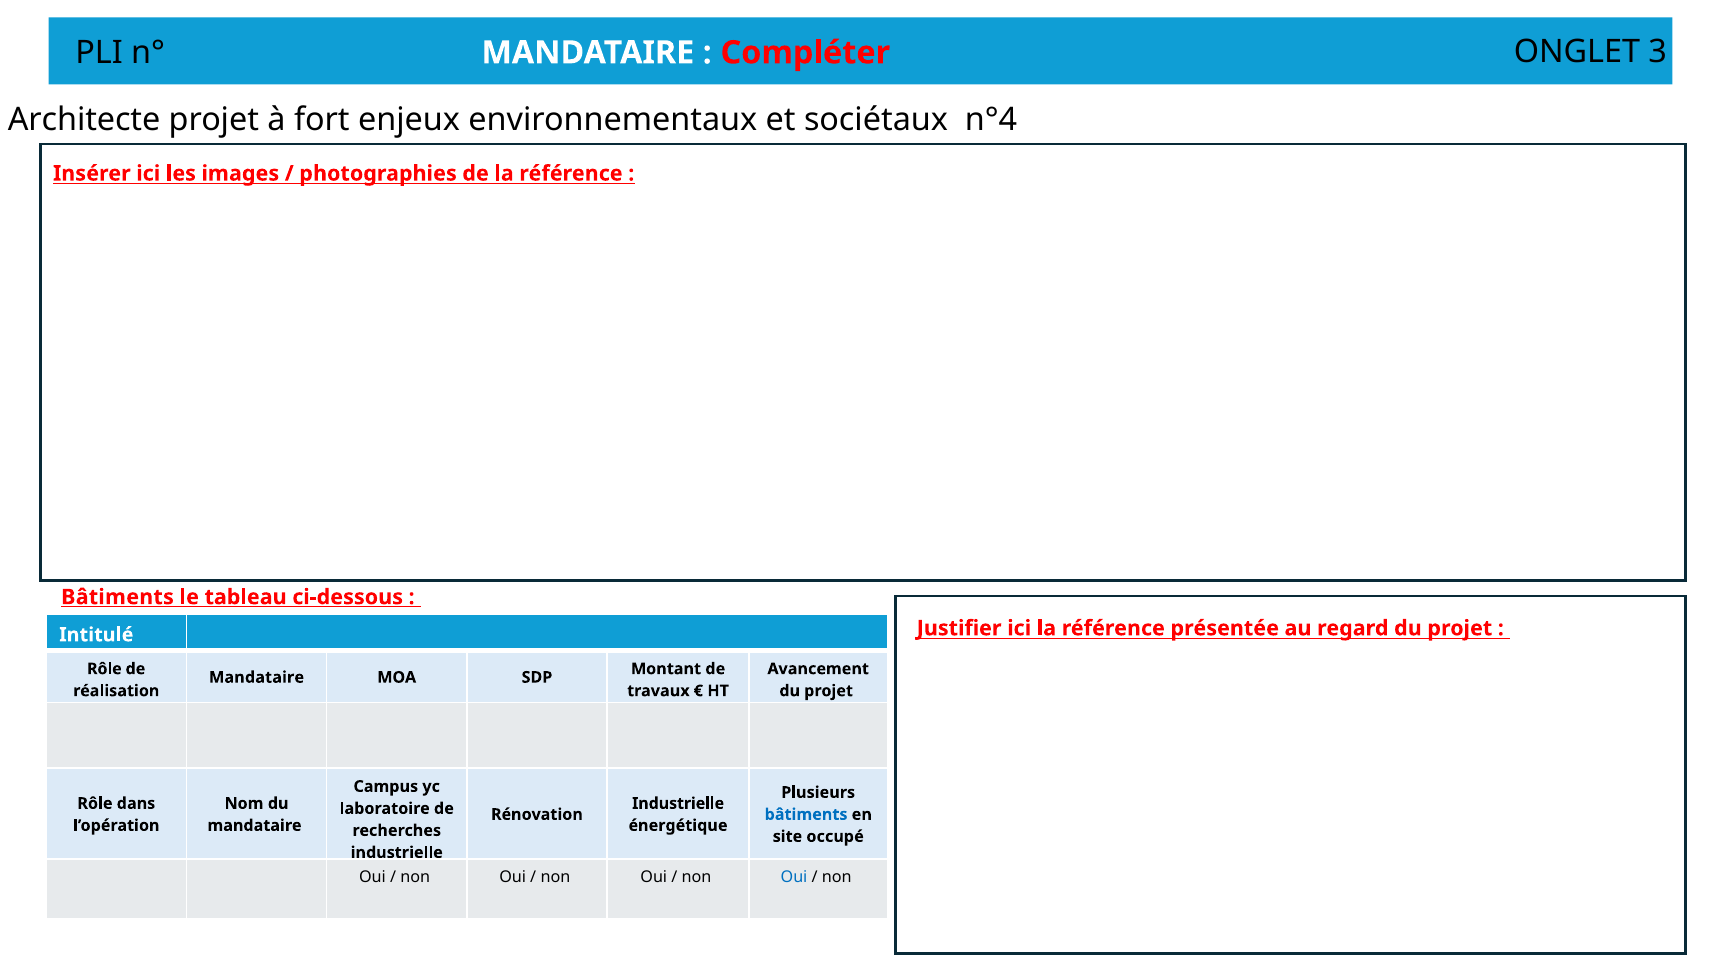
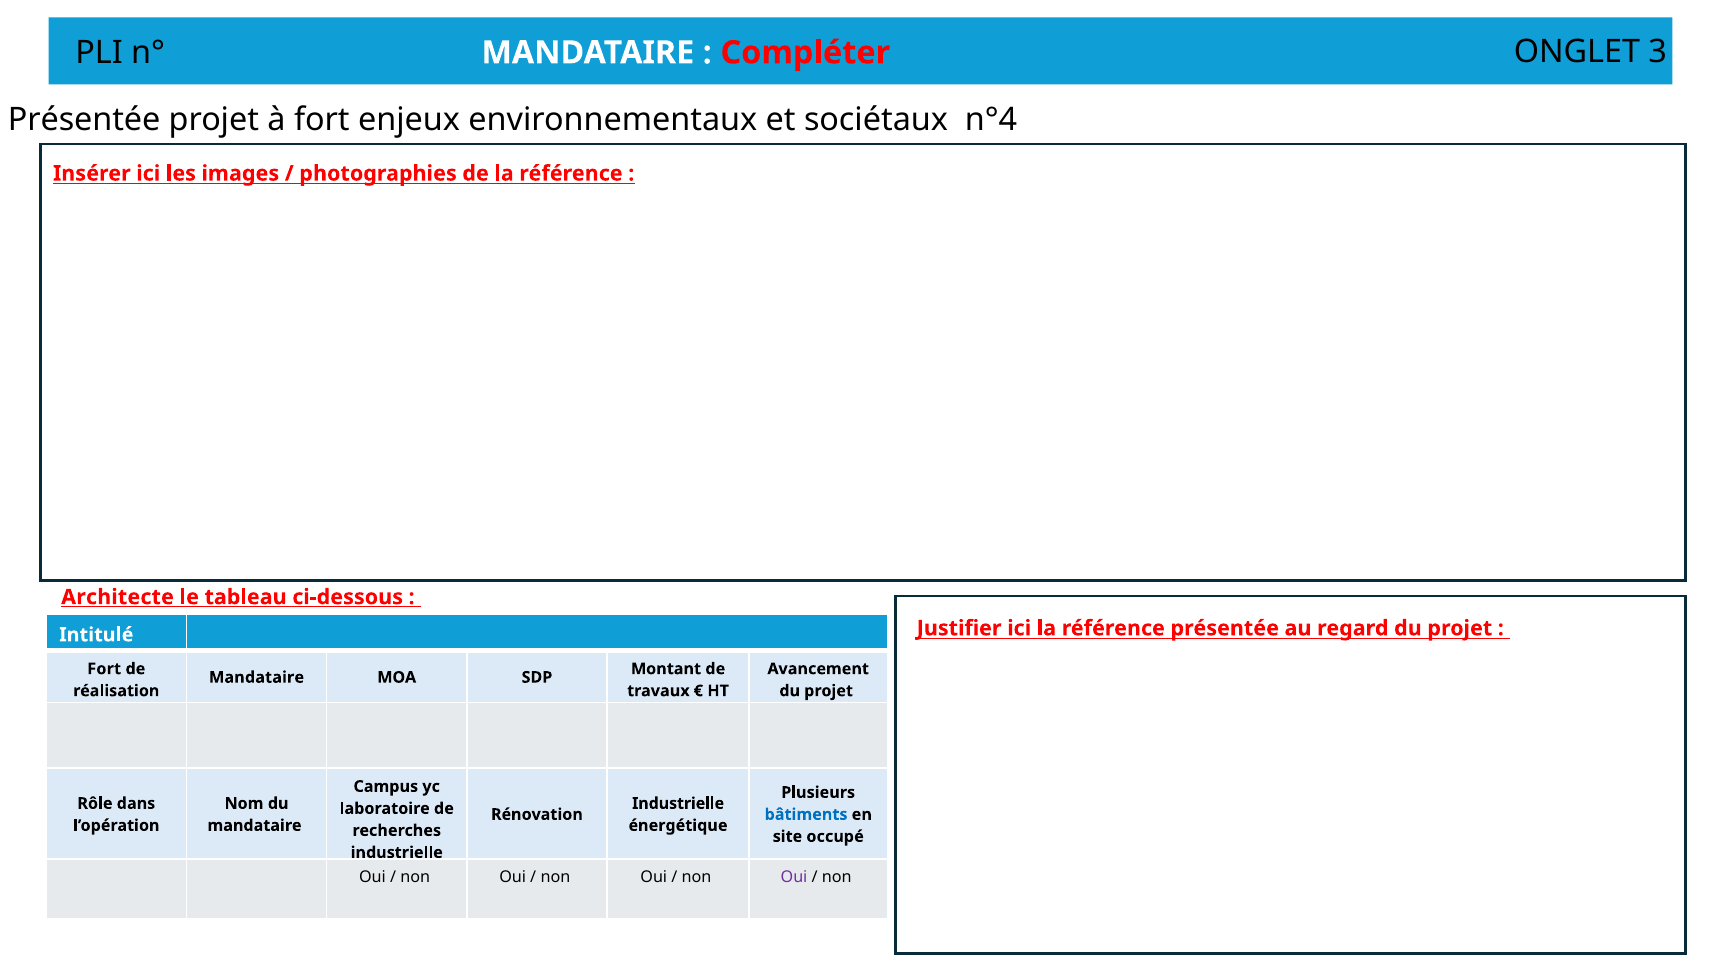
Architecte at (84, 120): Architecte -> Présentée
Bâtiments at (117, 597): Bâtiments -> Architecte
Rôle at (104, 669): Rôle -> Fort
Oui at (794, 877) colour: blue -> purple
